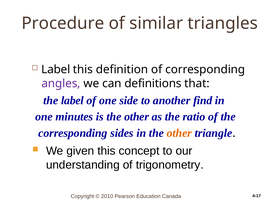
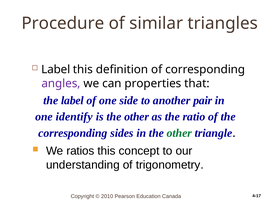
definitions: definitions -> properties
find: find -> pair
minutes: minutes -> identify
other at (179, 133) colour: orange -> green
given: given -> ratios
